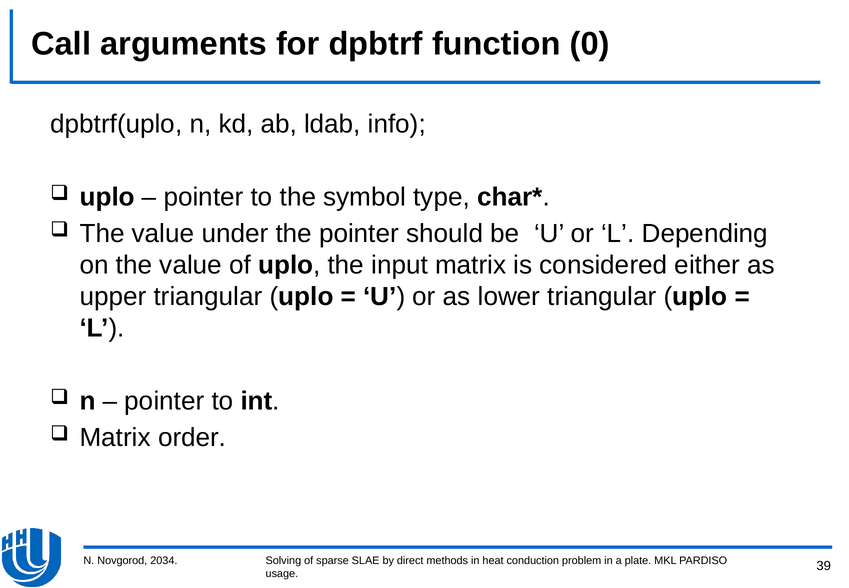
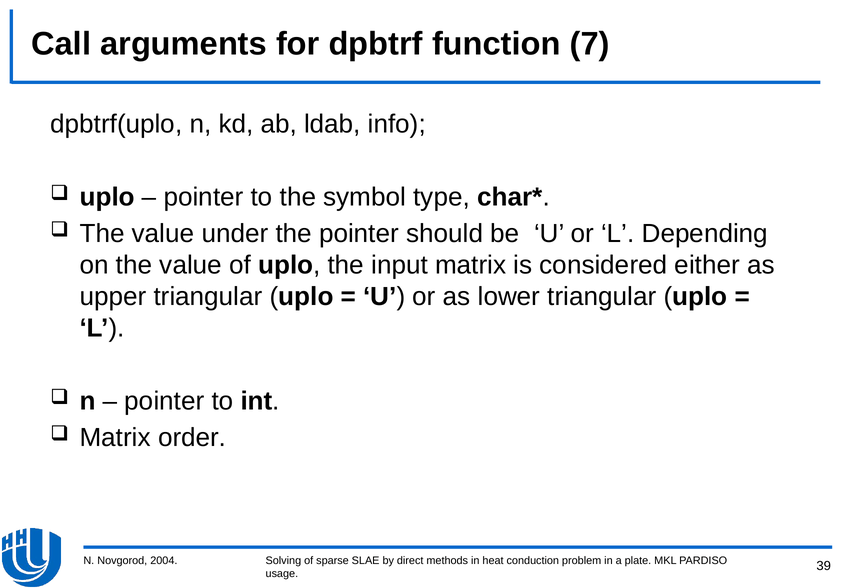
0: 0 -> 7
2034: 2034 -> 2004
